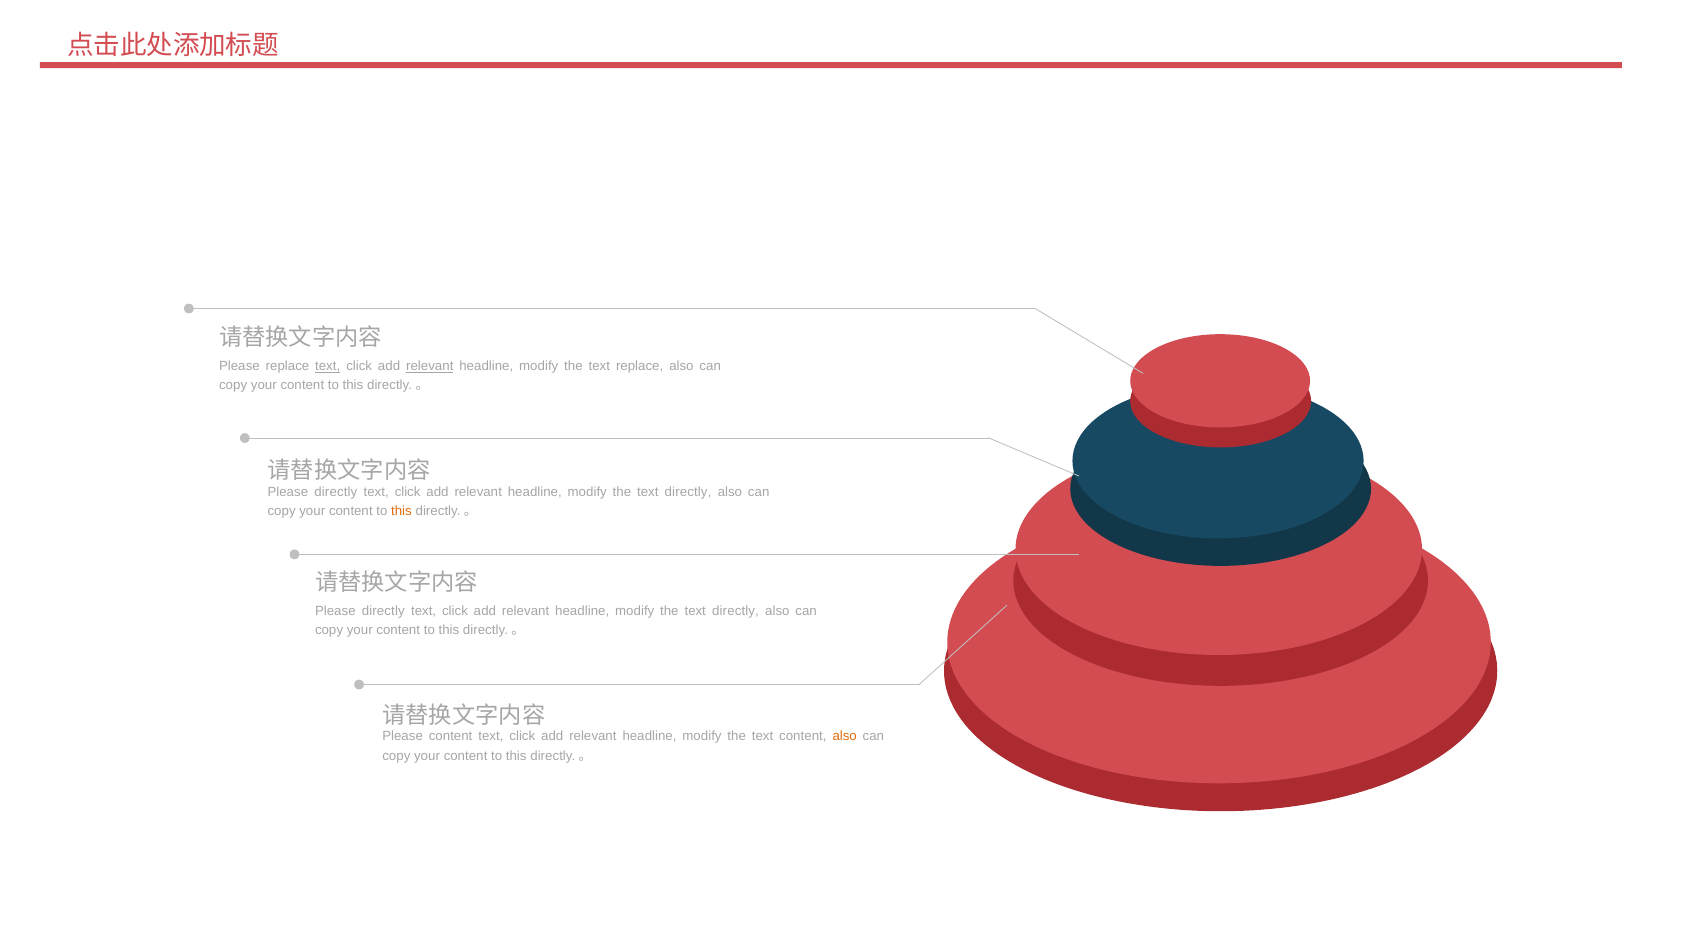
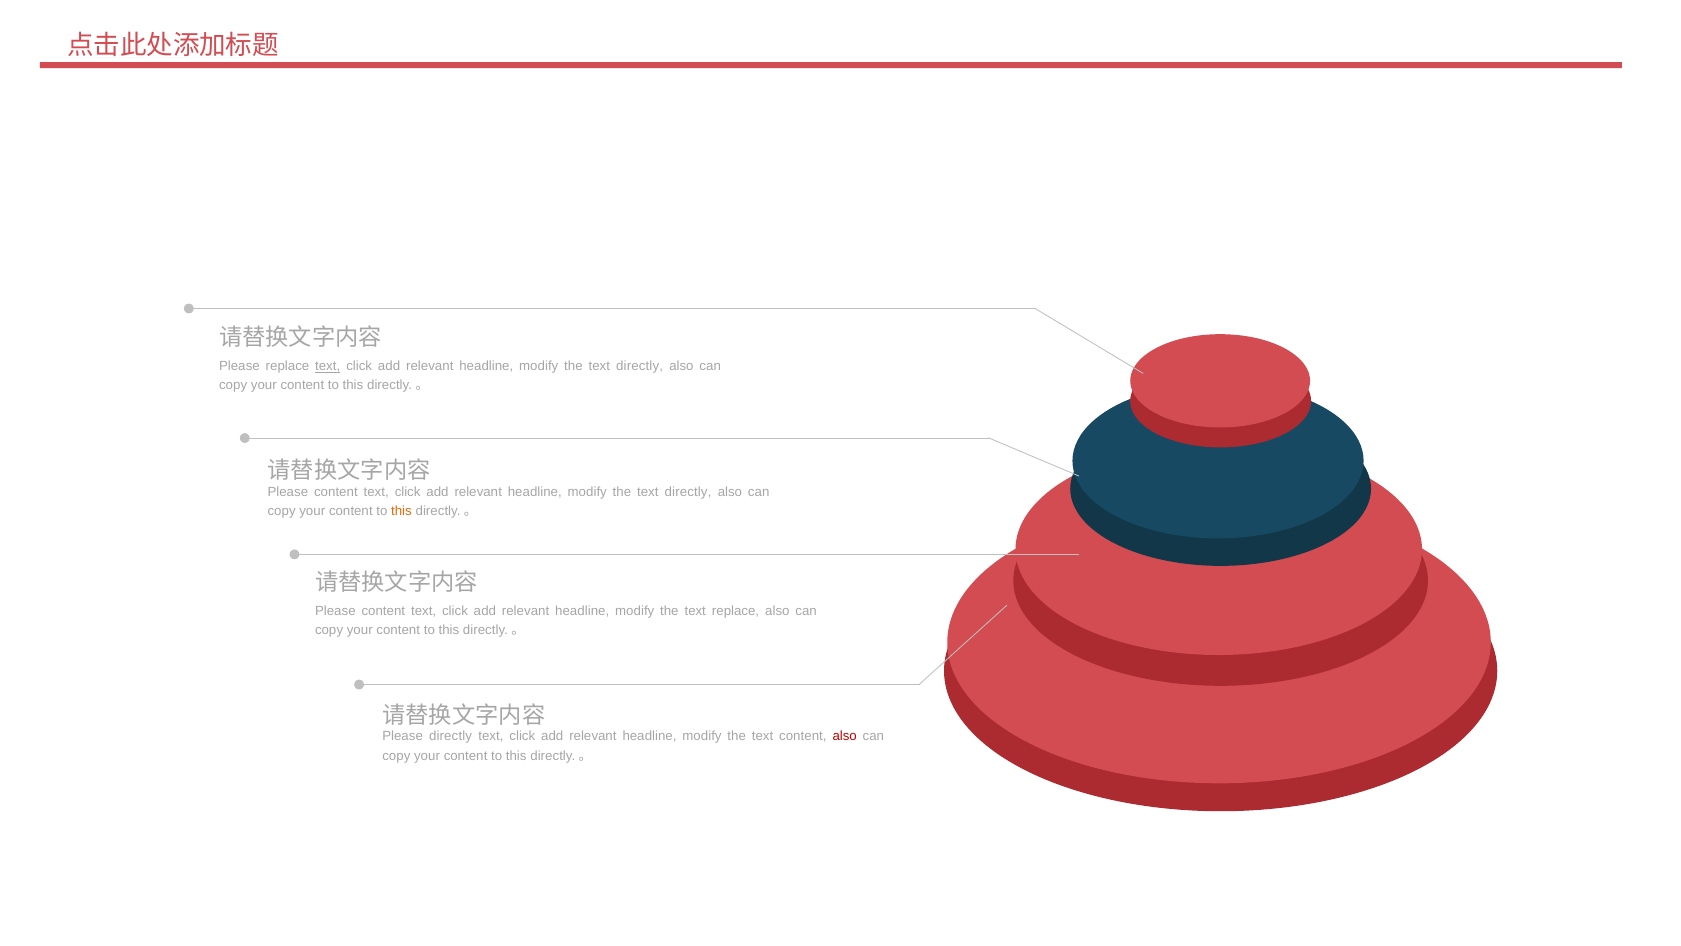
relevant at (430, 366) underline: present -> none
replace at (640, 366): replace -> directly
directly at (336, 491): directly -> content
directly at (383, 611): directly -> content
directly at (735, 611): directly -> replace
Please content: content -> directly
also at (845, 736) colour: orange -> red
